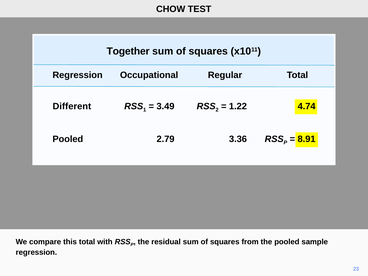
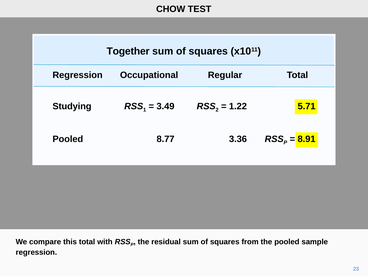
Different: Different -> Studying
4.74: 4.74 -> 5.71
2.79: 2.79 -> 8.77
